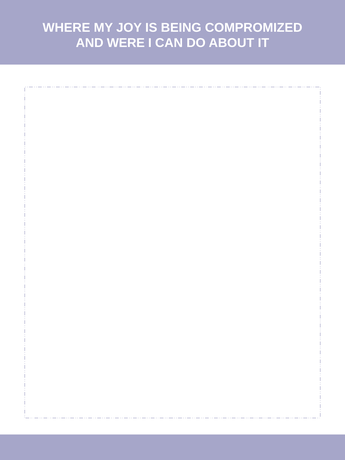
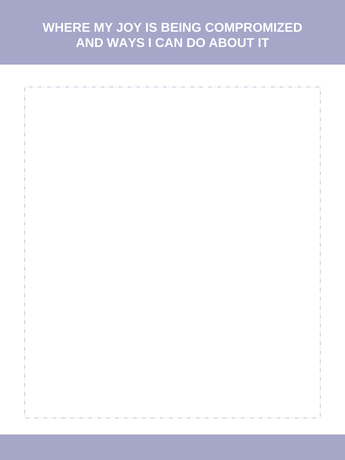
WERE: WERE -> WAYS
